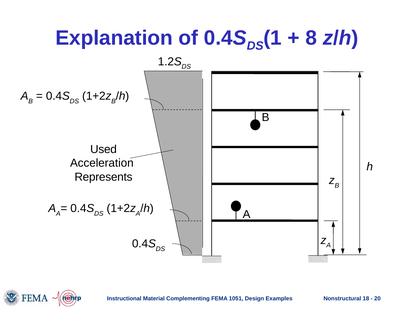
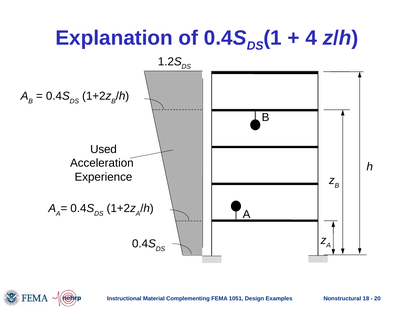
8: 8 -> 4
Represents: Represents -> Experience
